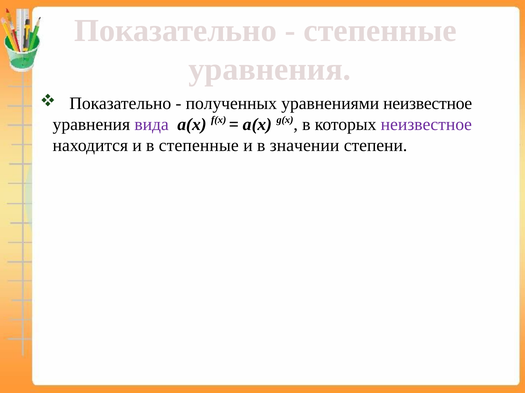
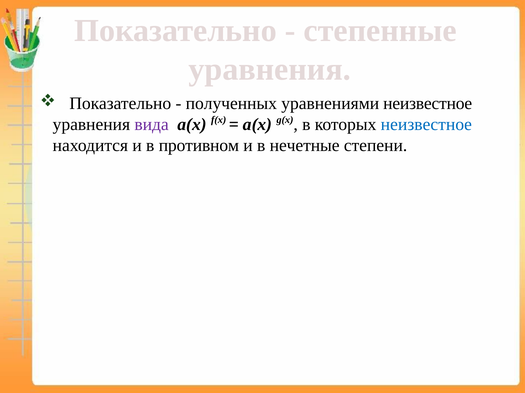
неизвестное at (426, 125) colour: purple -> blue
в степенные: степенные -> противном
значении: значении -> нечетные
